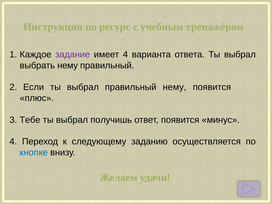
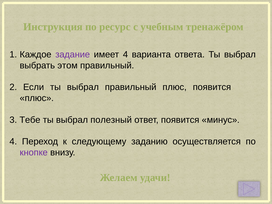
выбрать нему: нему -> этом
правильный нему: нему -> плюс
получишь: получишь -> полезный
кнопке colour: blue -> purple
